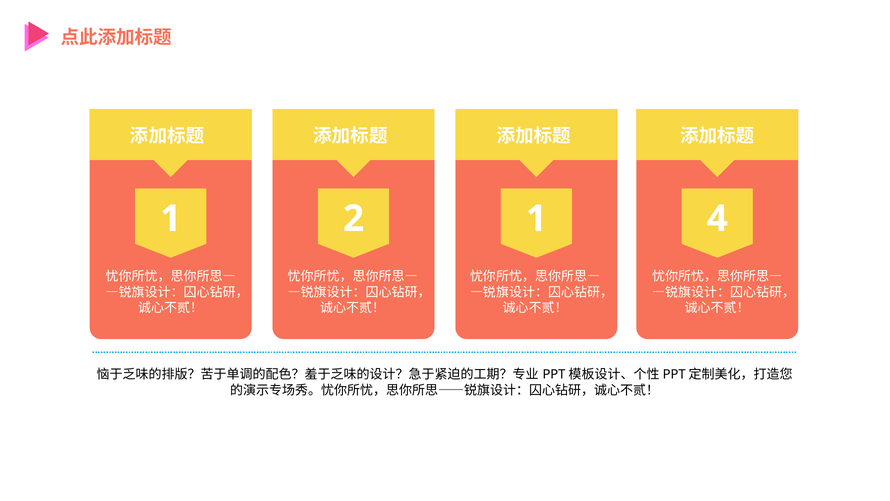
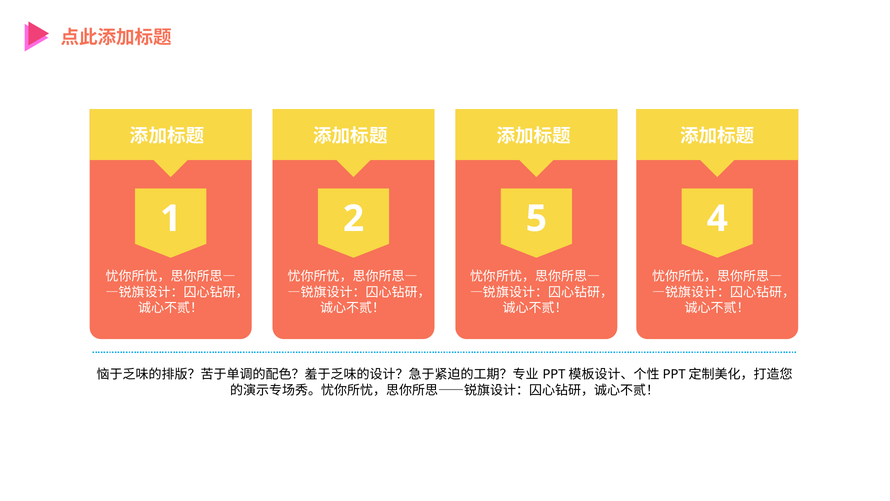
2 1: 1 -> 5
